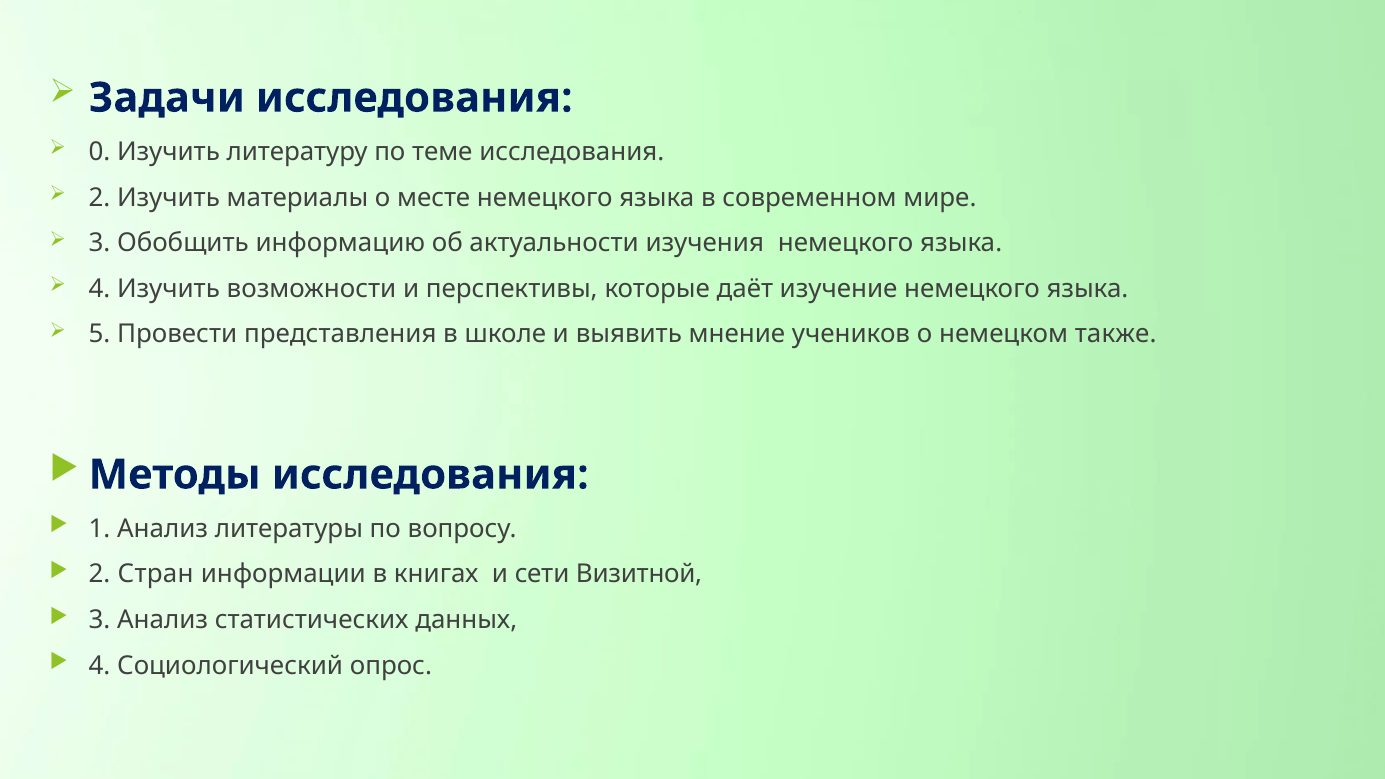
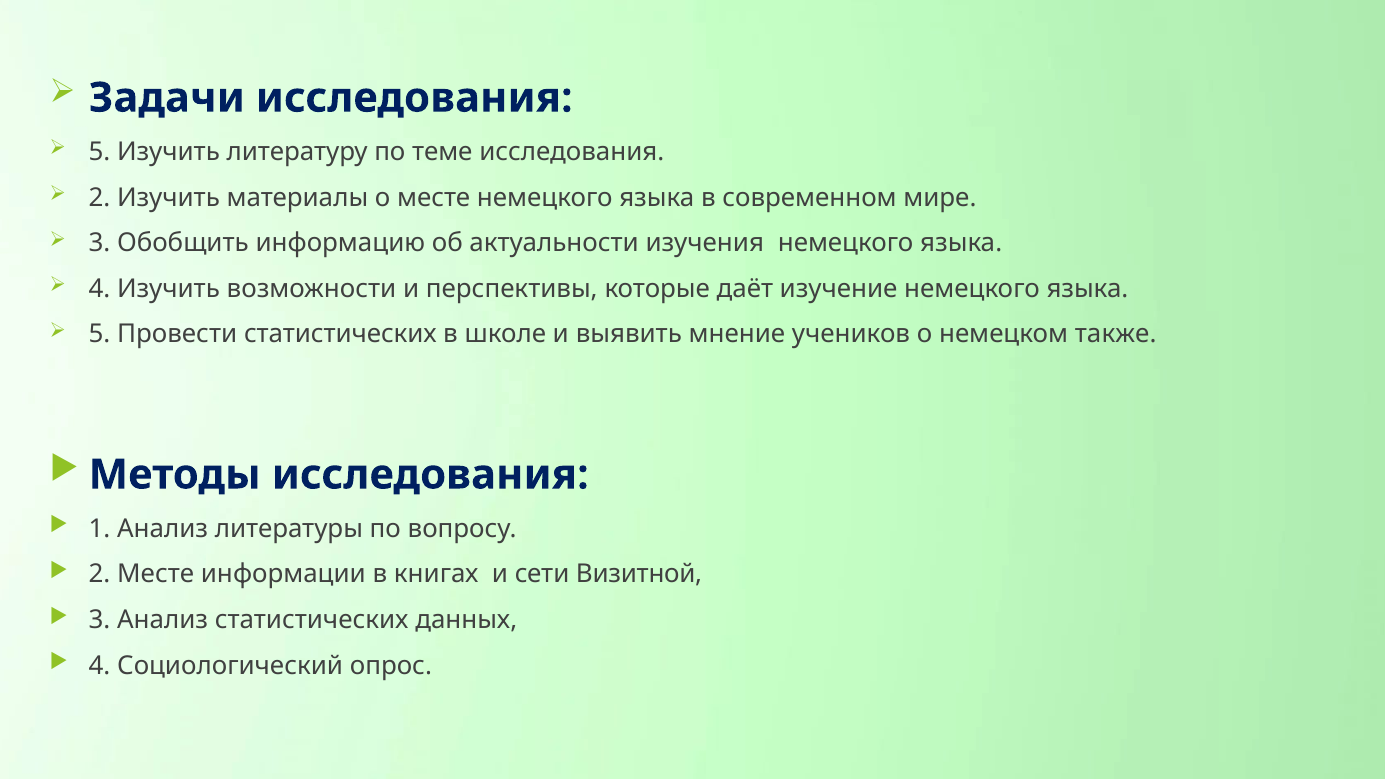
0 at (100, 152): 0 -> 5
Провести представления: представления -> статистических
2 Стран: Стран -> Месте
